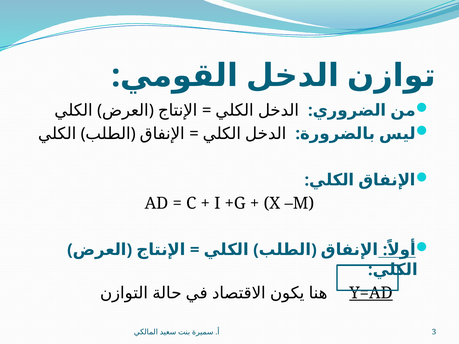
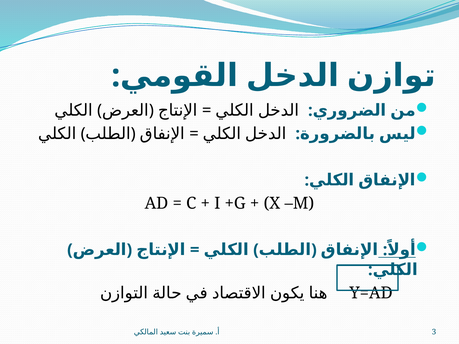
Y=AD underline: present -> none
